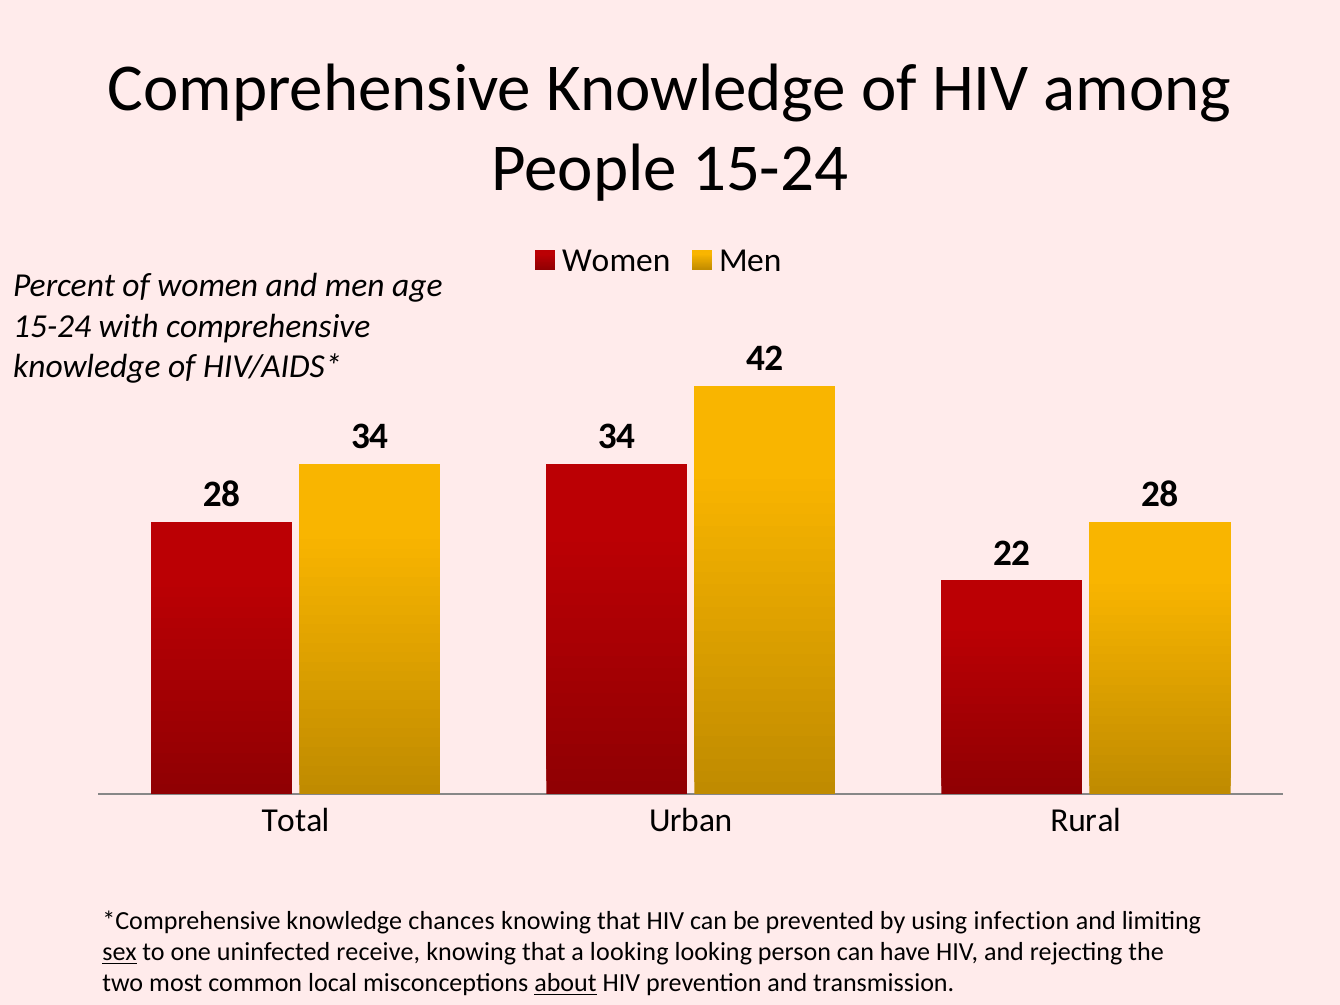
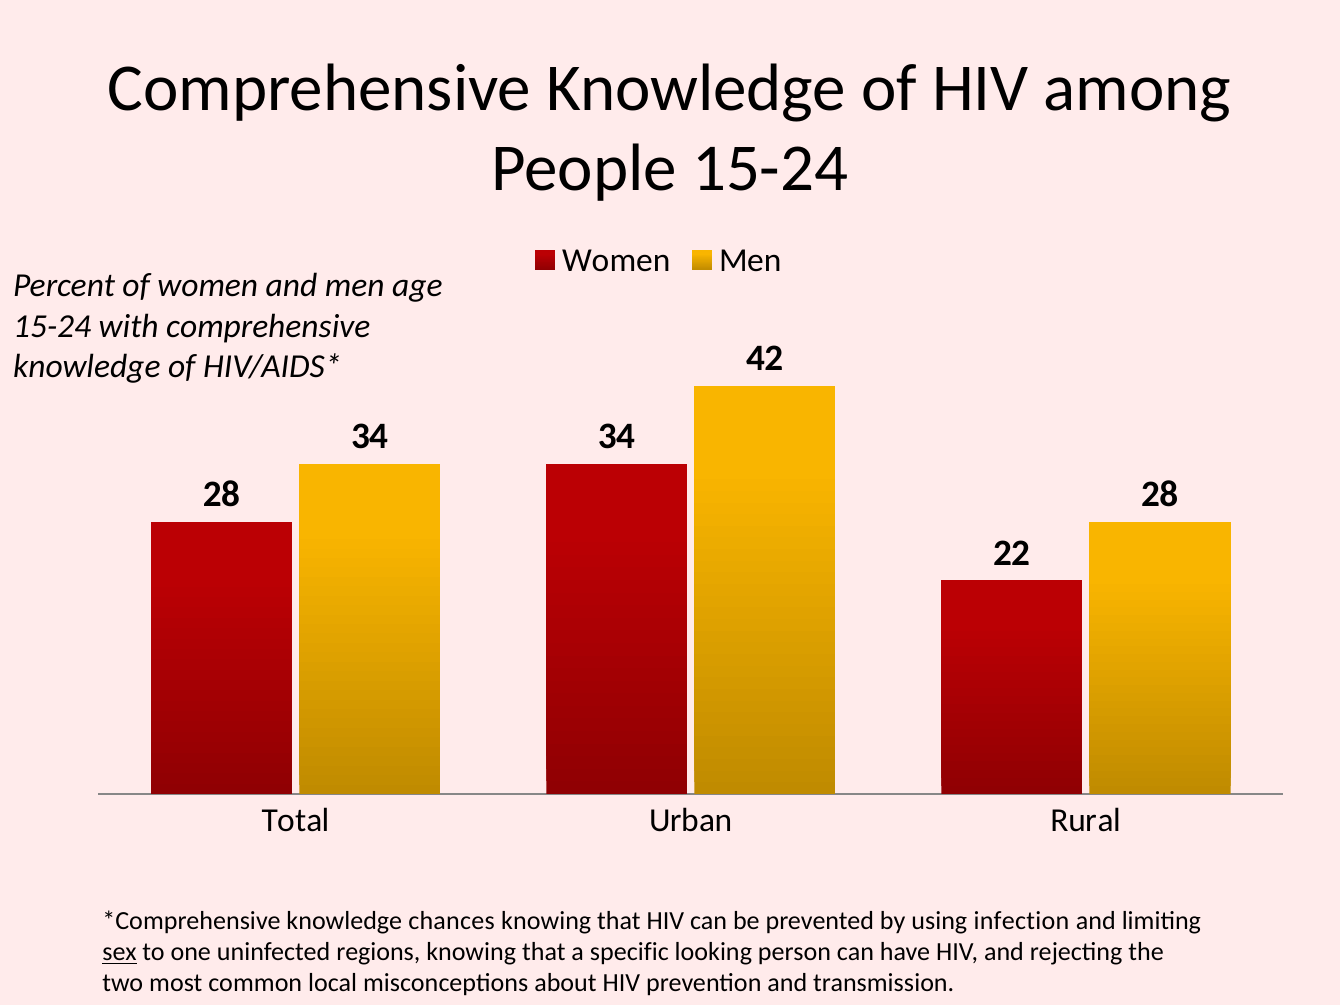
receive: receive -> regions
a looking: looking -> specific
about underline: present -> none
